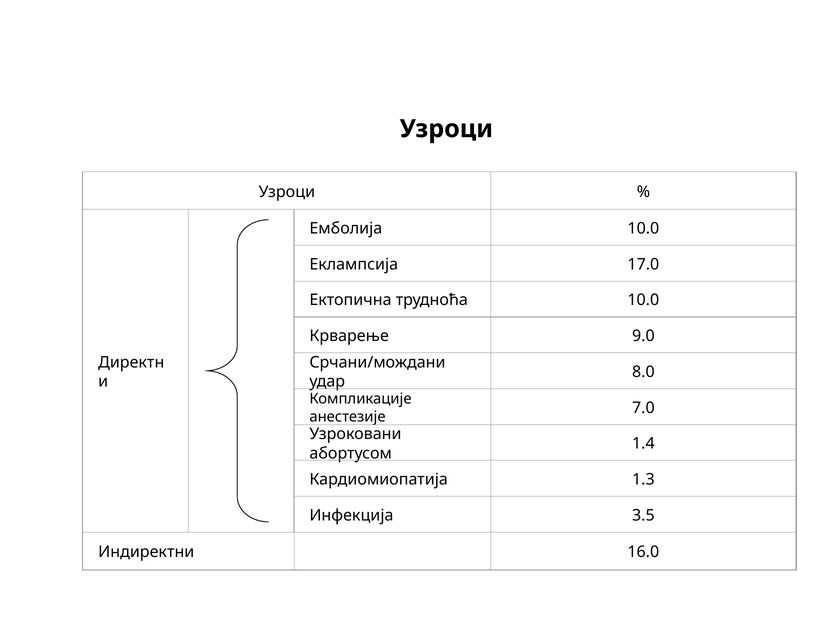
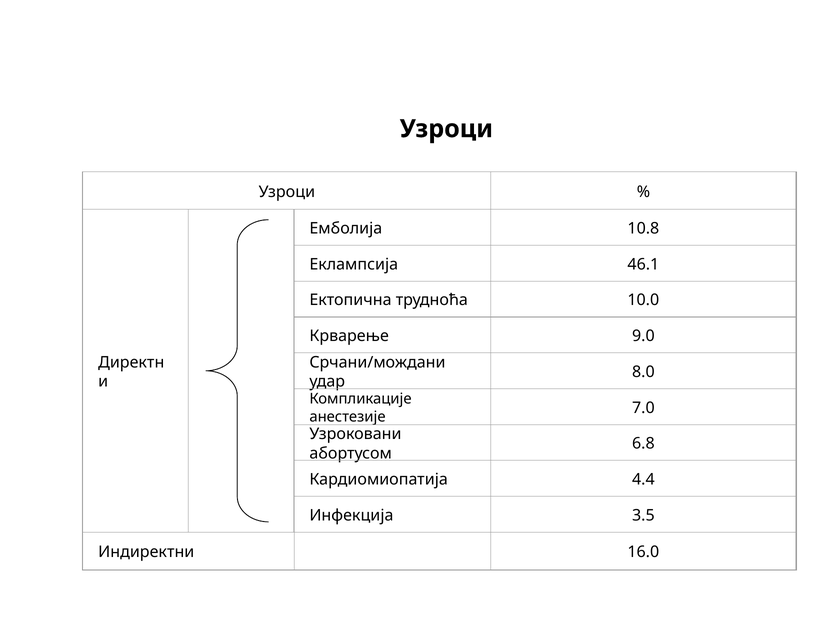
Емболија 10.0: 10.0 -> 10.8
17.0: 17.0 -> 46.1
1.4: 1.4 -> 6.8
1.3: 1.3 -> 4.4
